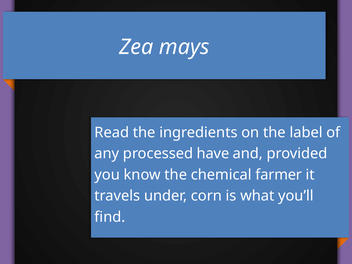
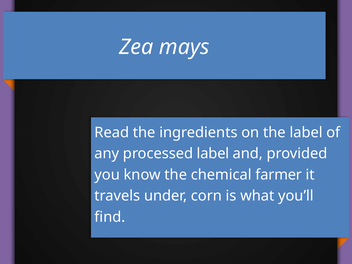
processed have: have -> label
